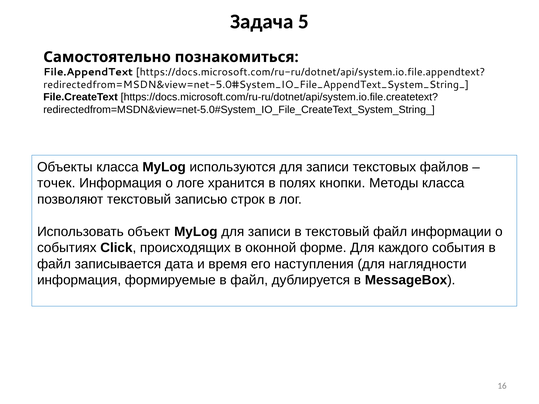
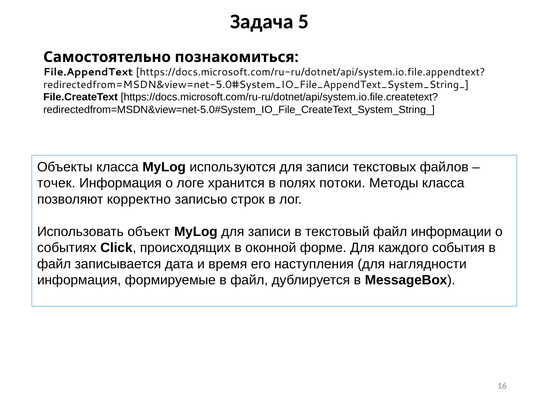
кнопки: кнопки -> потоки
позволяют текстовый: текстовый -> корректно
